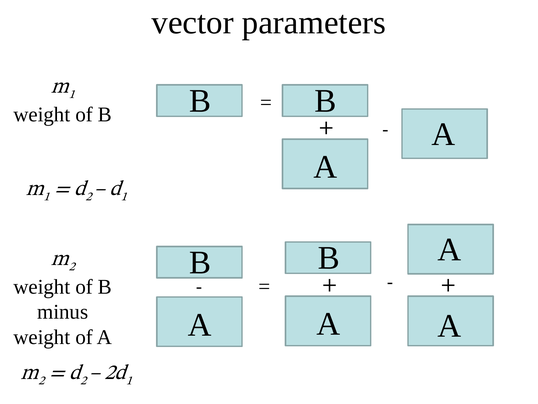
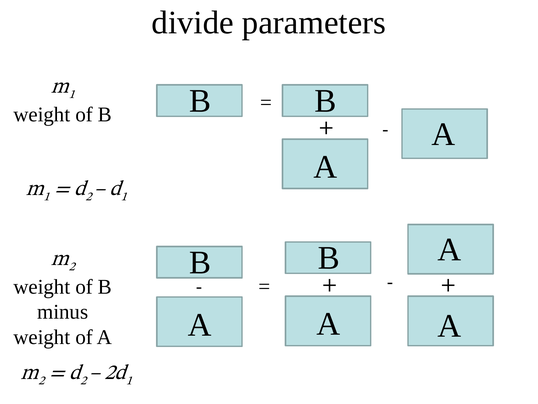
vector: vector -> divide
